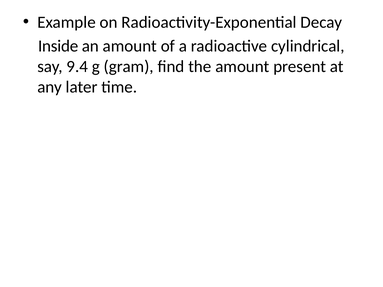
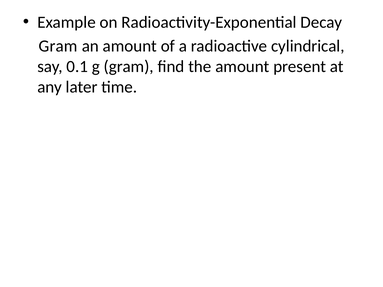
Inside at (58, 46): Inside -> Gram
9.4: 9.4 -> 0.1
